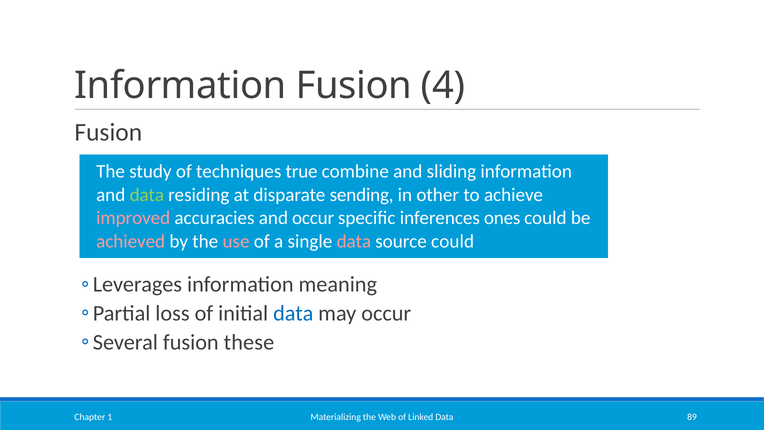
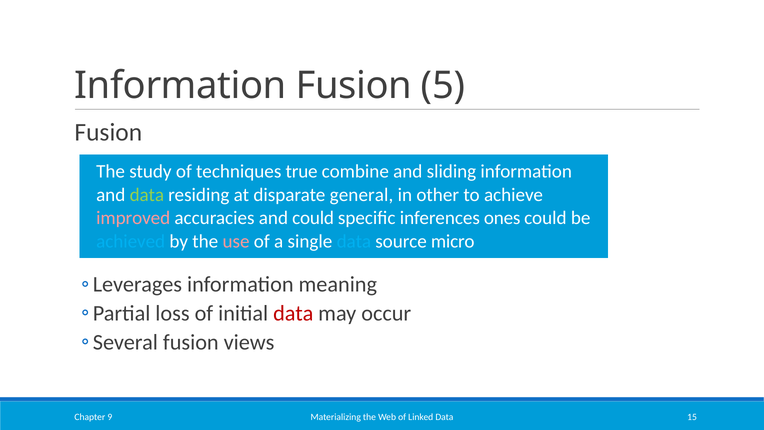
4: 4 -> 5
sending: sending -> general
and occur: occur -> could
achieved colour: pink -> light blue
data at (354, 241) colour: pink -> light blue
source could: could -> micro
data at (293, 313) colour: blue -> red
these: these -> views
89: 89 -> 15
1: 1 -> 9
